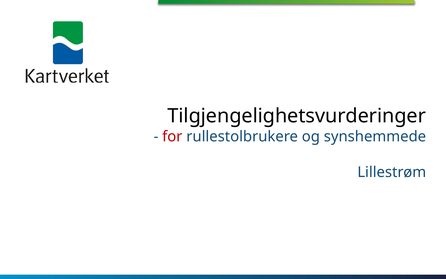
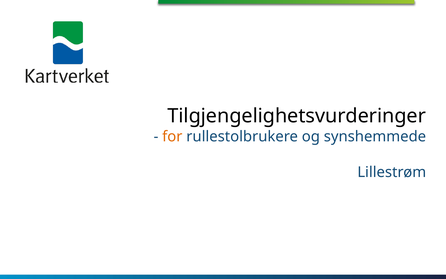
for colour: red -> orange
